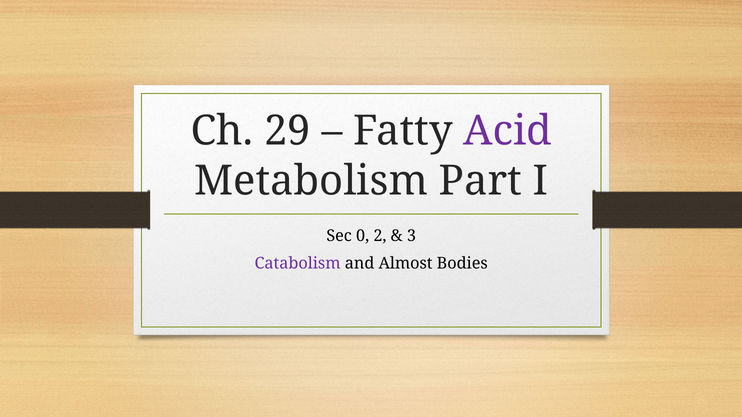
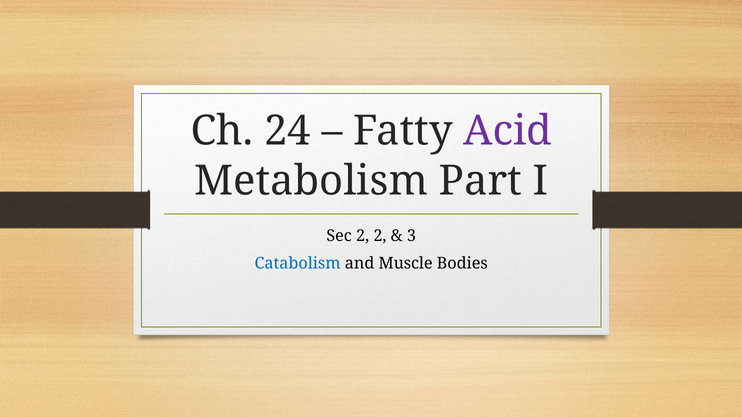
29: 29 -> 24
Sec 0: 0 -> 2
Catabolism colour: purple -> blue
Almost: Almost -> Muscle
